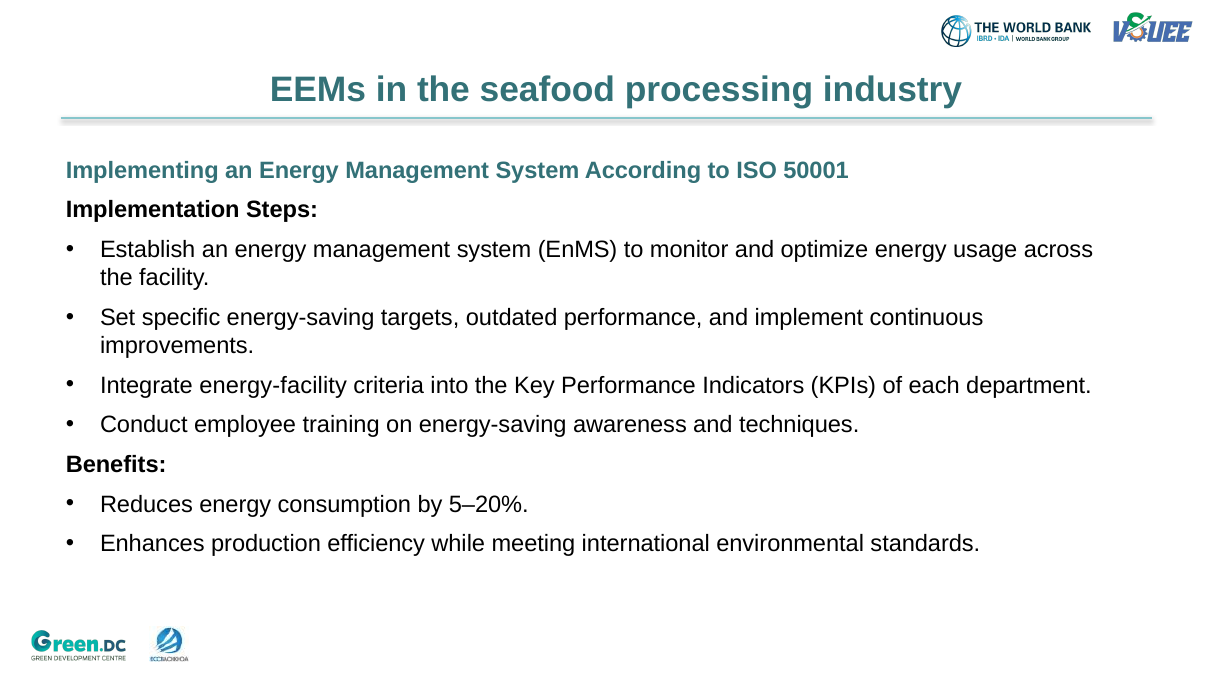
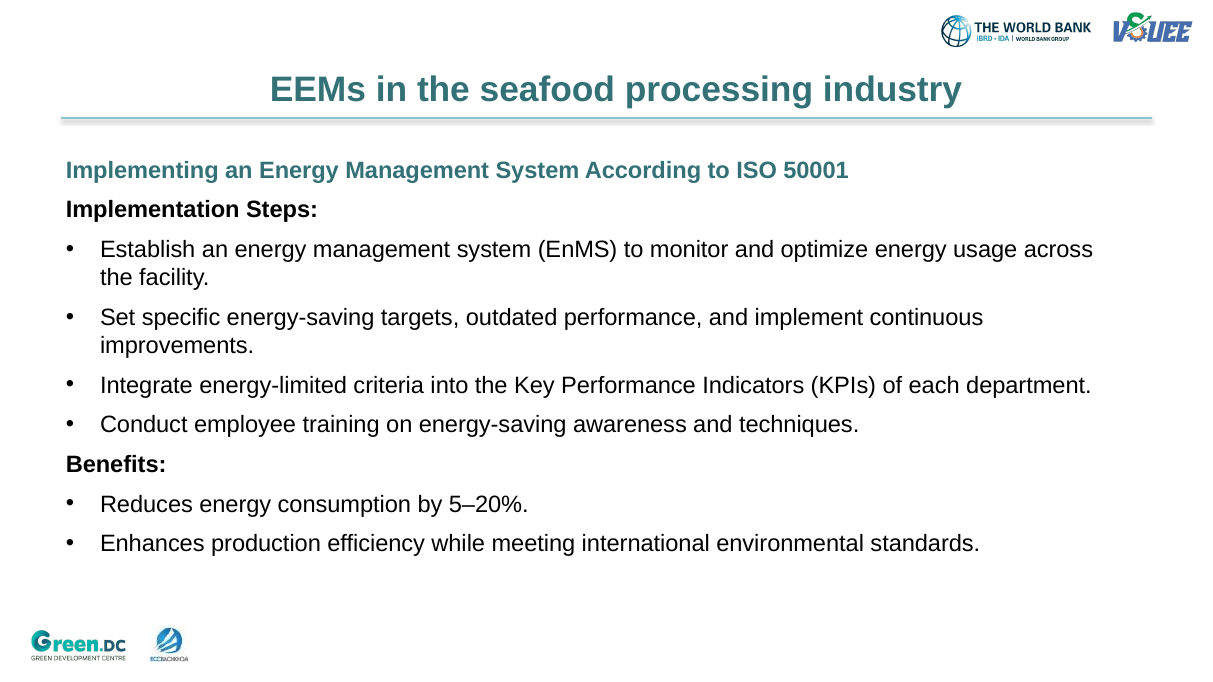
energy-facility: energy-facility -> energy-limited
